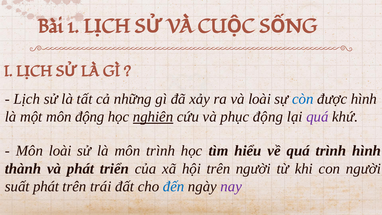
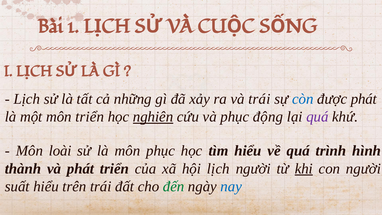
và loài: loài -> trái
được hình: hình -> phát
môn động: động -> triển
môn trình: trình -> phục
hội trên: trên -> lịch
khi underline: none -> present
suất phát: phát -> hiểu
đến colour: blue -> green
nay colour: purple -> blue
